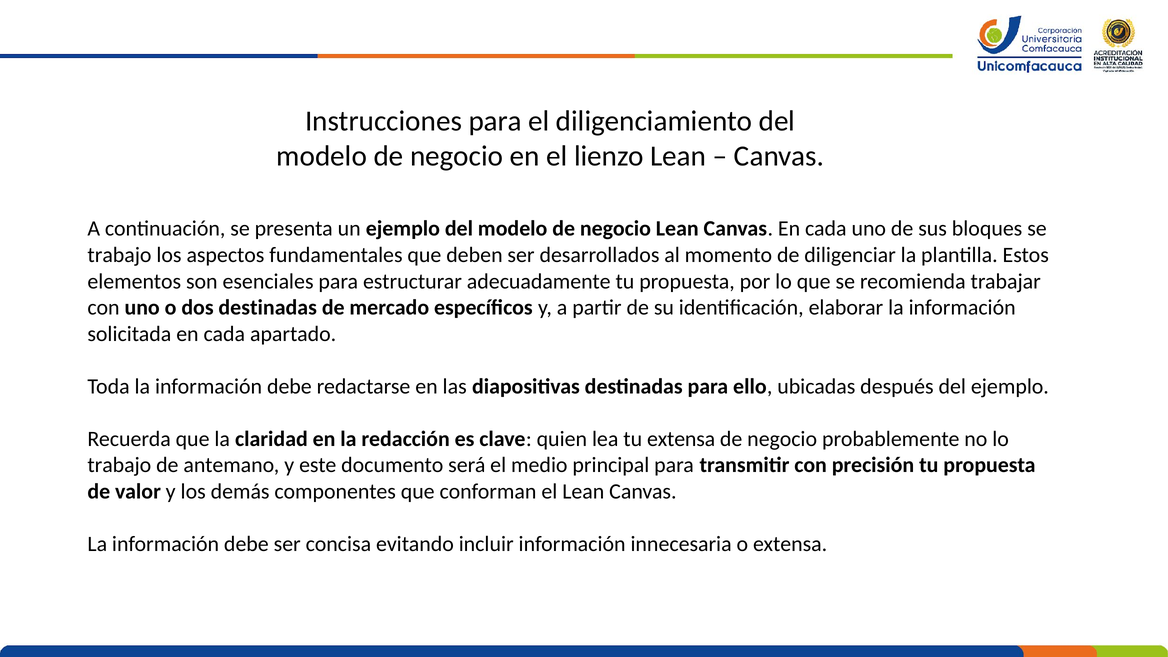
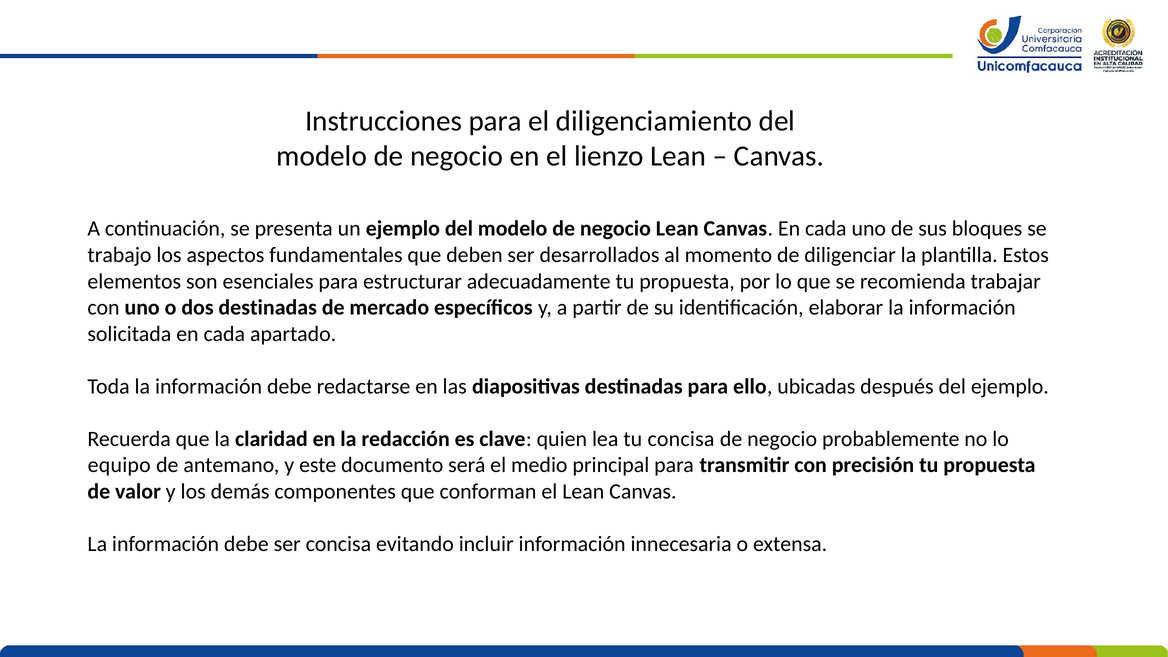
tu extensa: extensa -> concisa
trabajo at (119, 465): trabajo -> equipo
